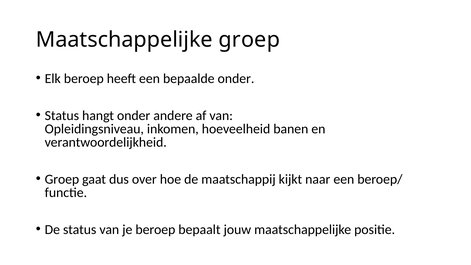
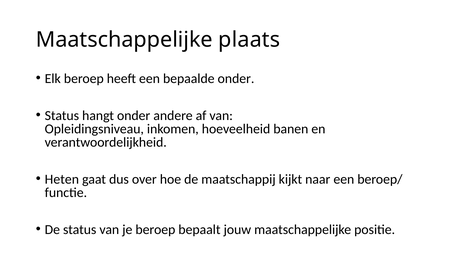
Maatschappelijke groep: groep -> plaats
Groep at (62, 179): Groep -> Heten
